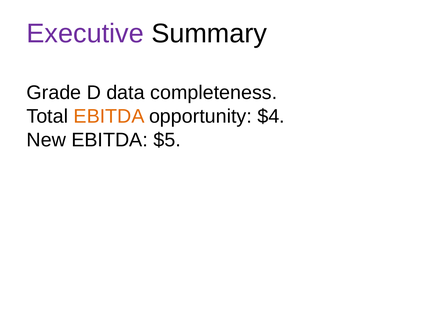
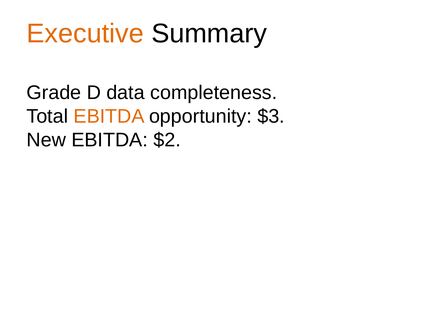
Executive colour: purple -> orange
$4: $4 -> $3
$5: $5 -> $2
